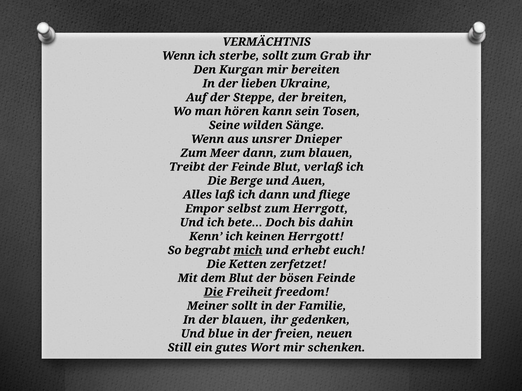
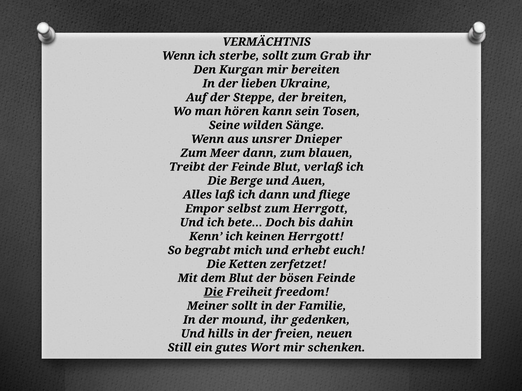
mich underline: present -> none
der blauen: blauen -> mound
blue: blue -> hills
